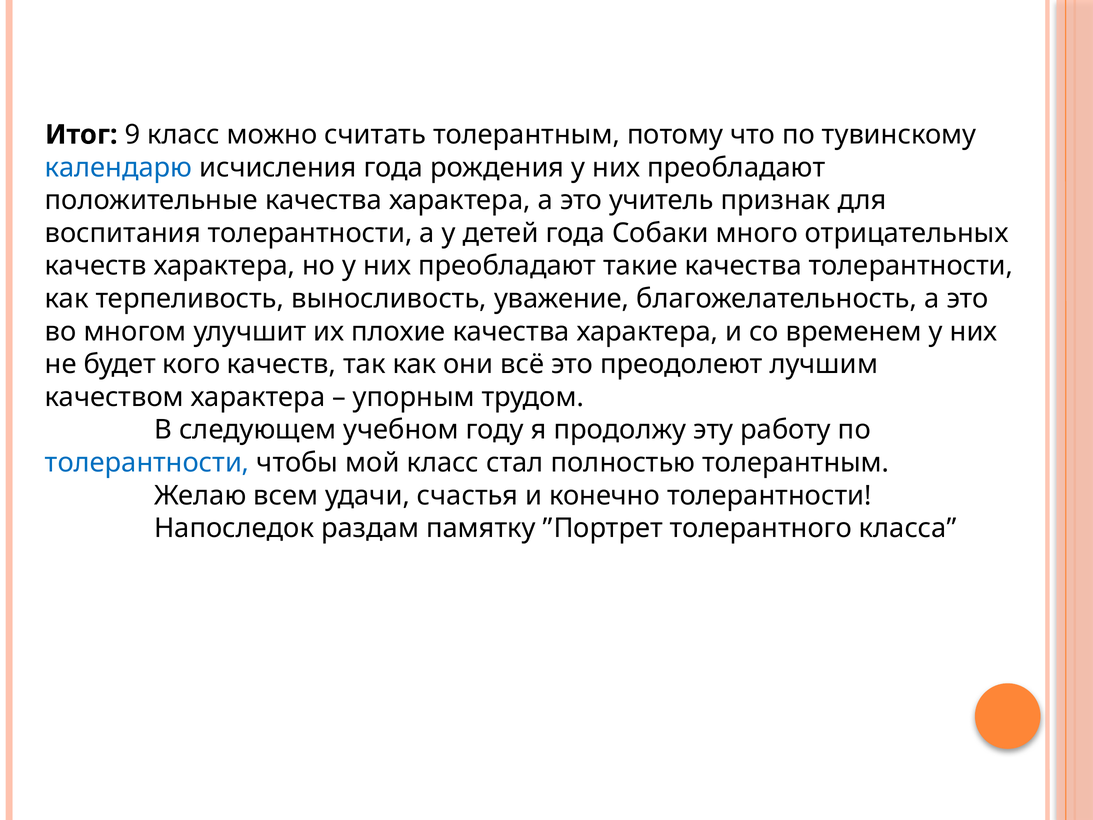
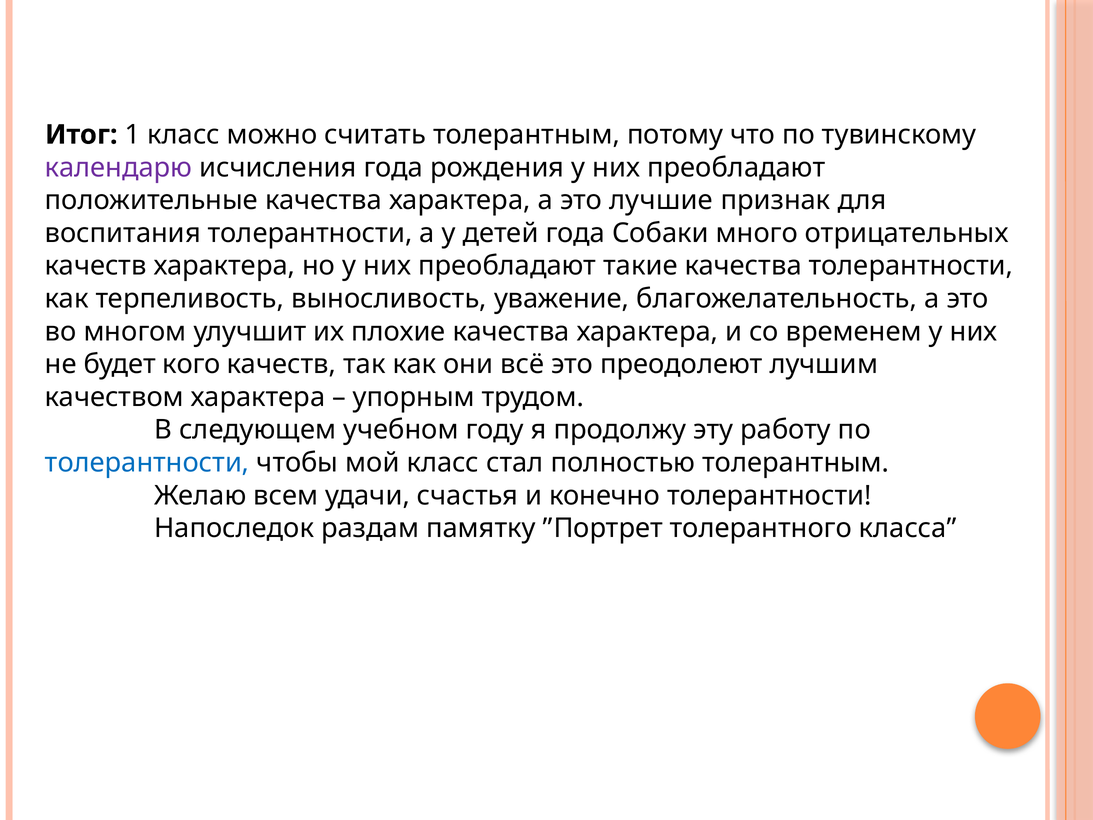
9: 9 -> 1
календарю colour: blue -> purple
учитель: учитель -> лучшие
